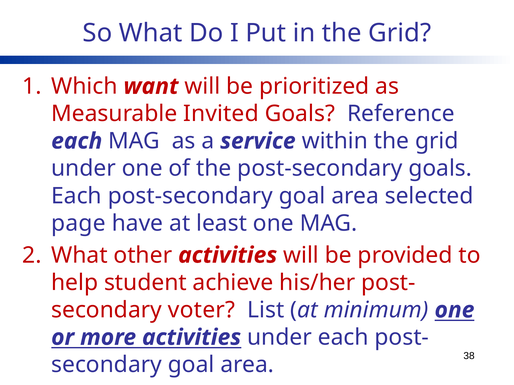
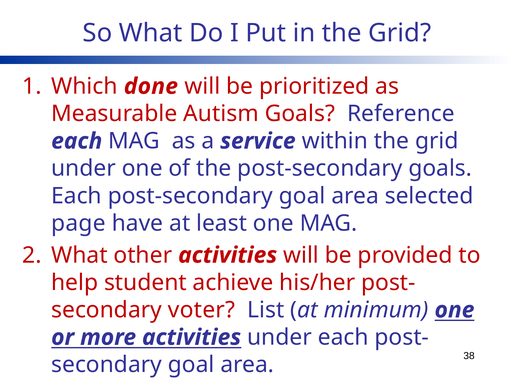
want: want -> done
Invited: Invited -> Autism
